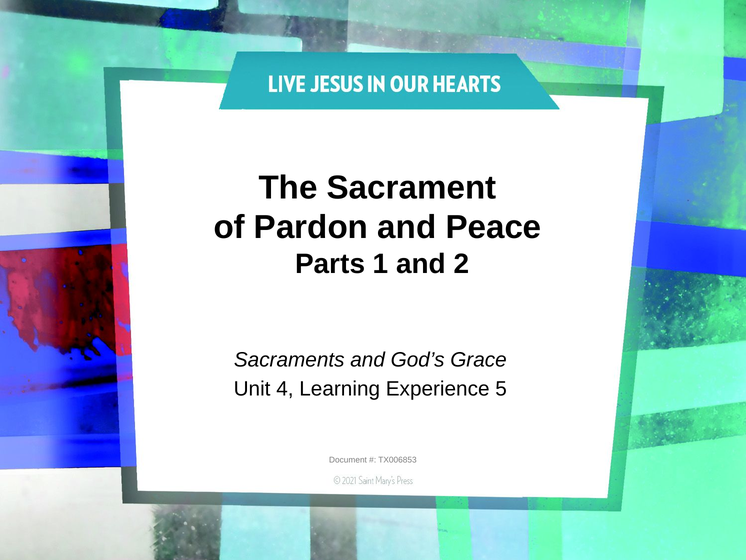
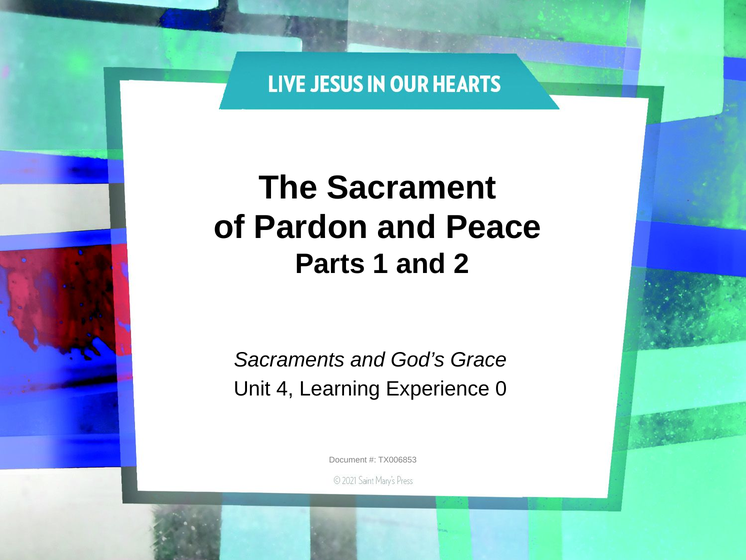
5: 5 -> 0
